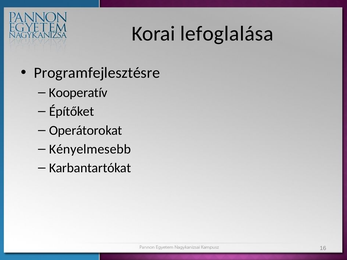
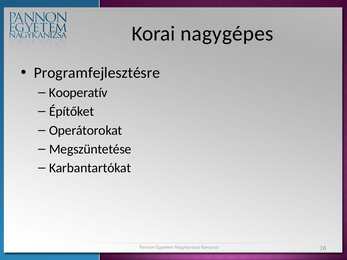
lefoglalása: lefoglalása -> nagygépes
Kényelmesebb: Kényelmesebb -> Megszüntetése
